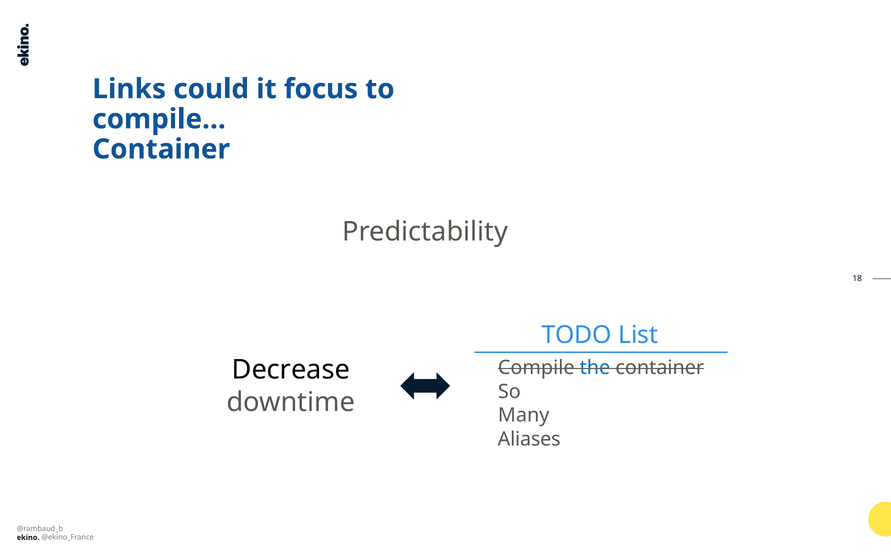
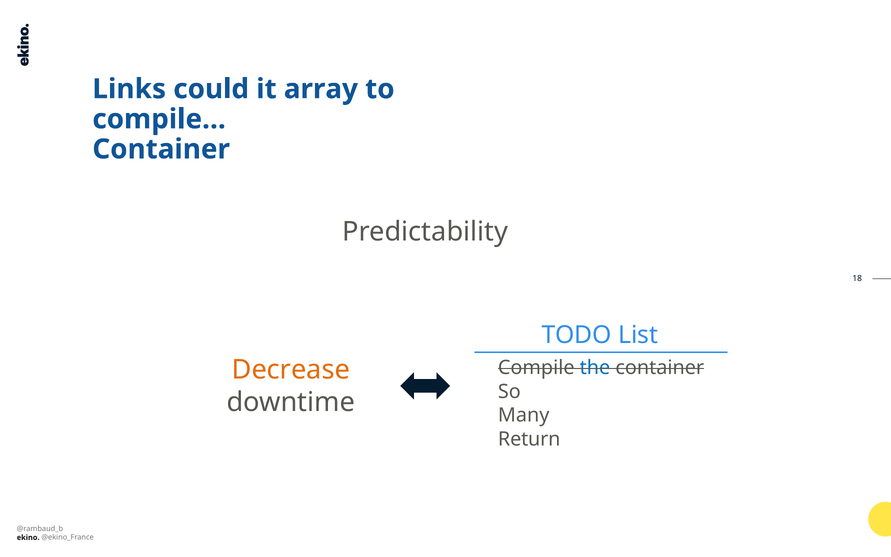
focus: focus -> array
Decrease colour: black -> orange
Aliases: Aliases -> Return
